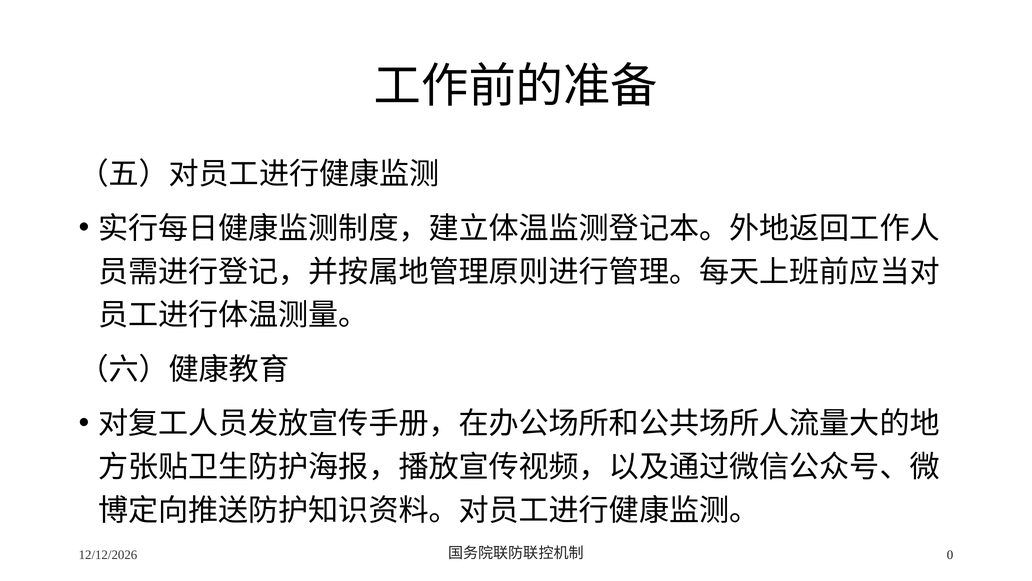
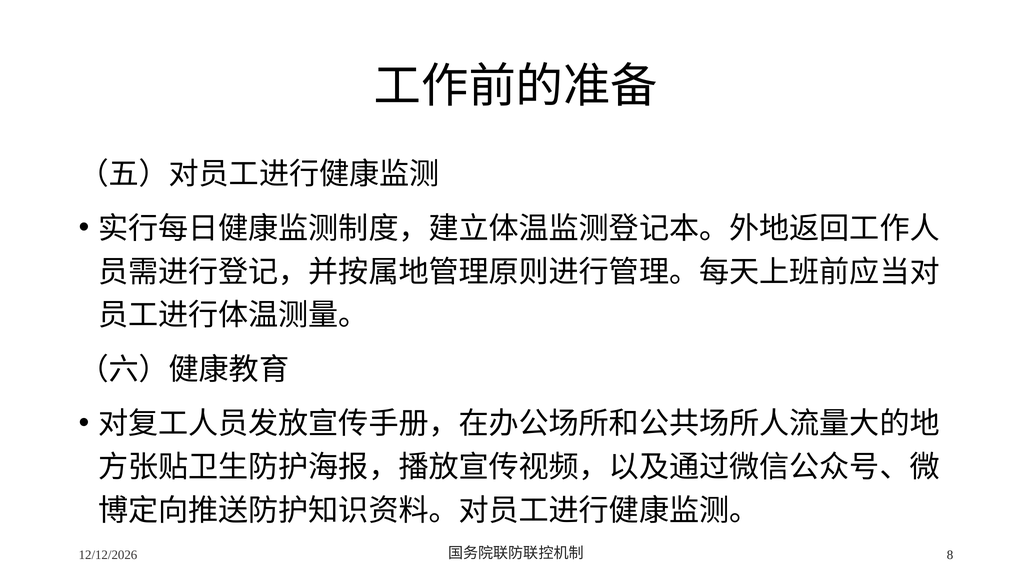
0: 0 -> 8
